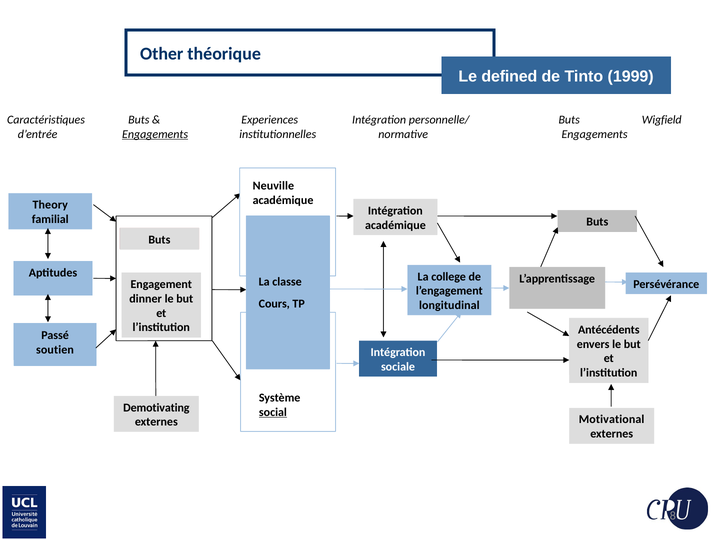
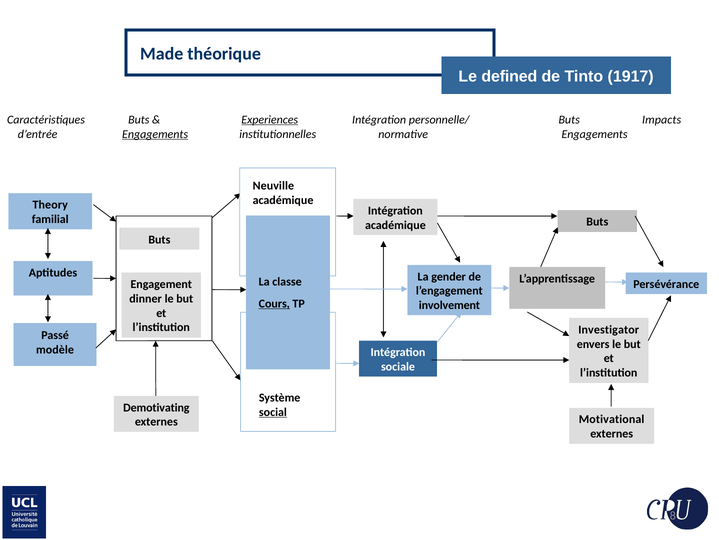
Other: Other -> Made
1999: 1999 -> 1917
Experiences underline: none -> present
Wigfield: Wigfield -> Impacts
college: college -> gender
Cours underline: none -> present
longitudinal: longitudinal -> involvement
Antécédents: Antécédents -> Investigator
soutien: soutien -> modèle
